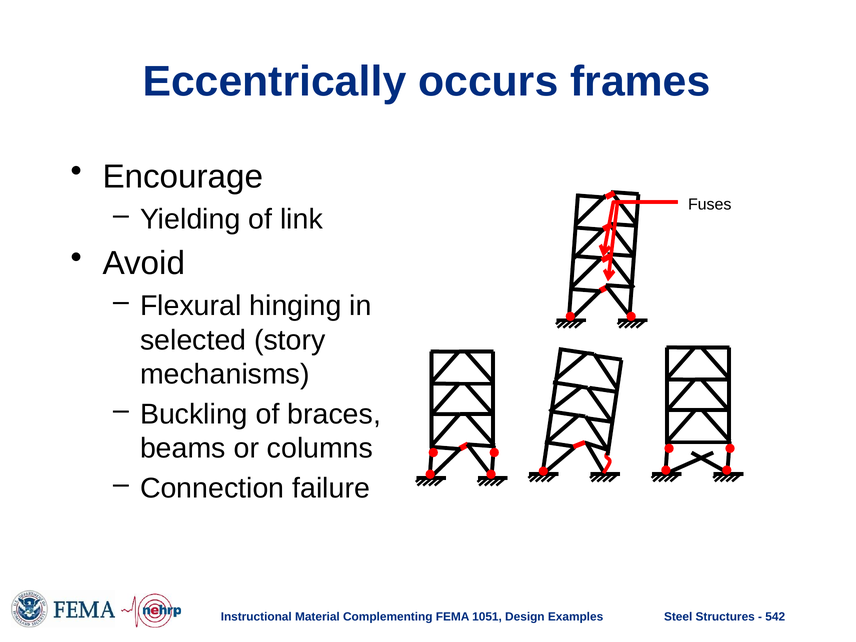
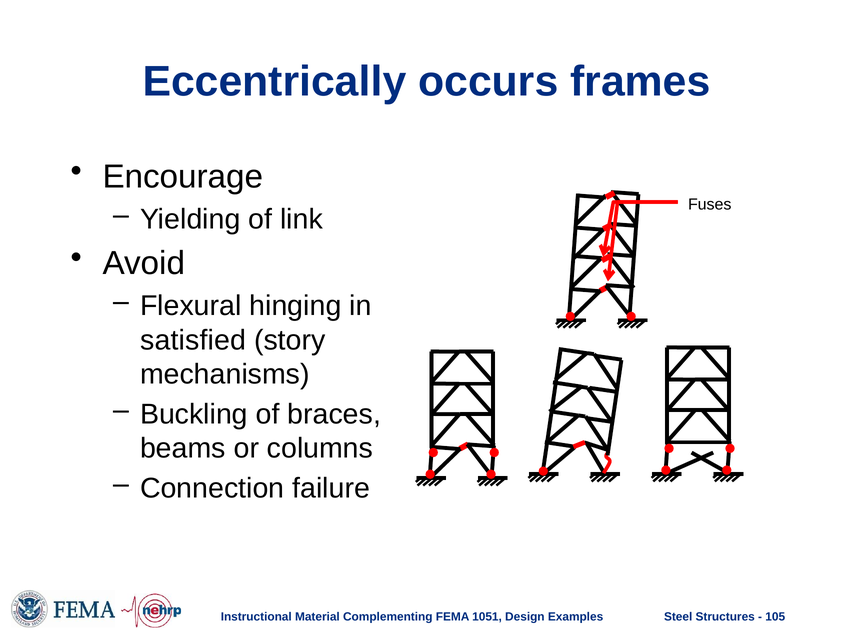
selected: selected -> satisfied
542: 542 -> 105
